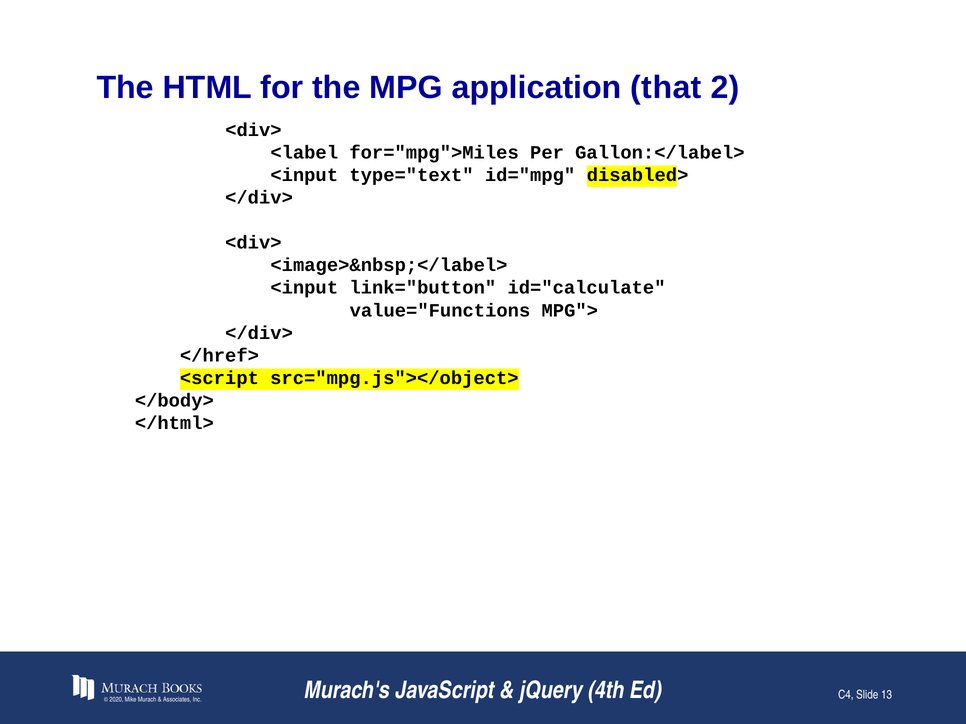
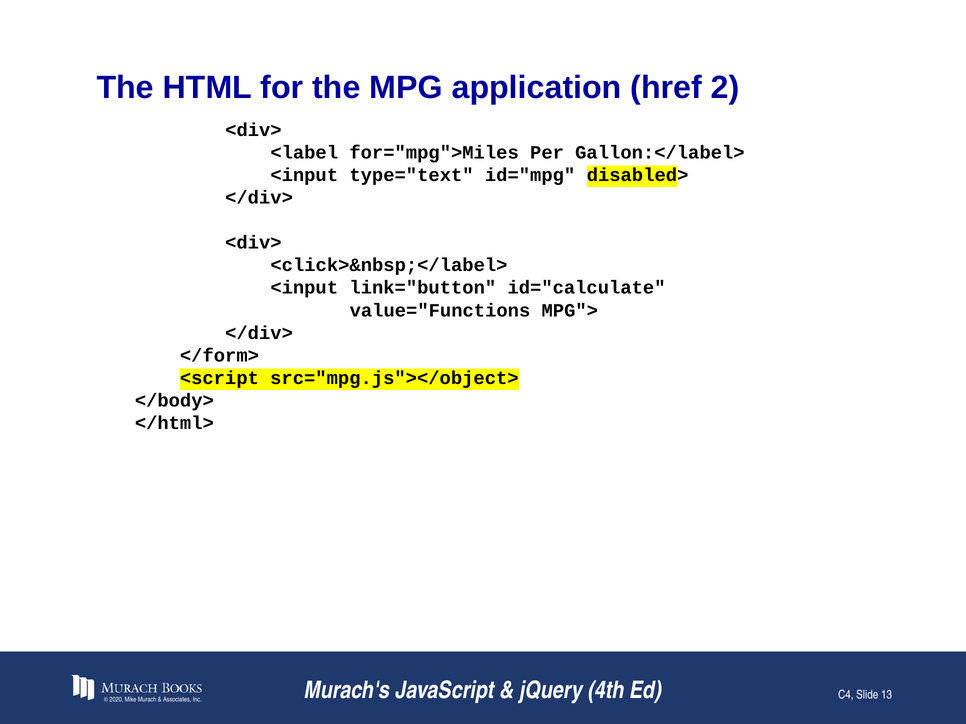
that: that -> href
<image>&nbsp;</label>: <image>&nbsp;</label> -> <click>&nbsp;</label>
</href>: </href> -> </form>
